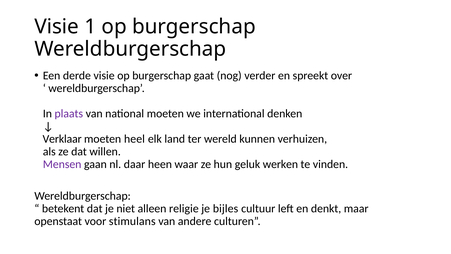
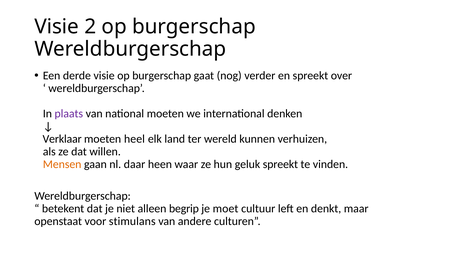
1: 1 -> 2
Mensen colour: purple -> orange
geluk werken: werken -> spreekt
religie: religie -> begrip
bijles: bijles -> moet
